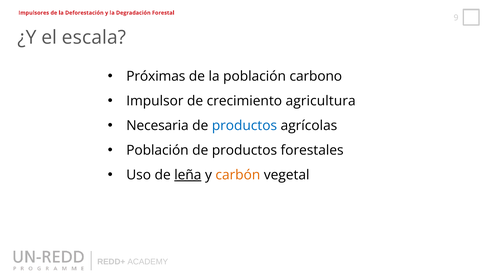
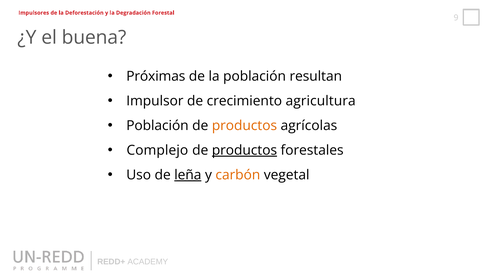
escala: escala -> buena
carbono: carbono -> resultan
Necesaria at (157, 126): Necesaria -> Población
productos at (244, 126) colour: blue -> orange
Población at (157, 150): Población -> Complejo
productos at (244, 150) underline: none -> present
